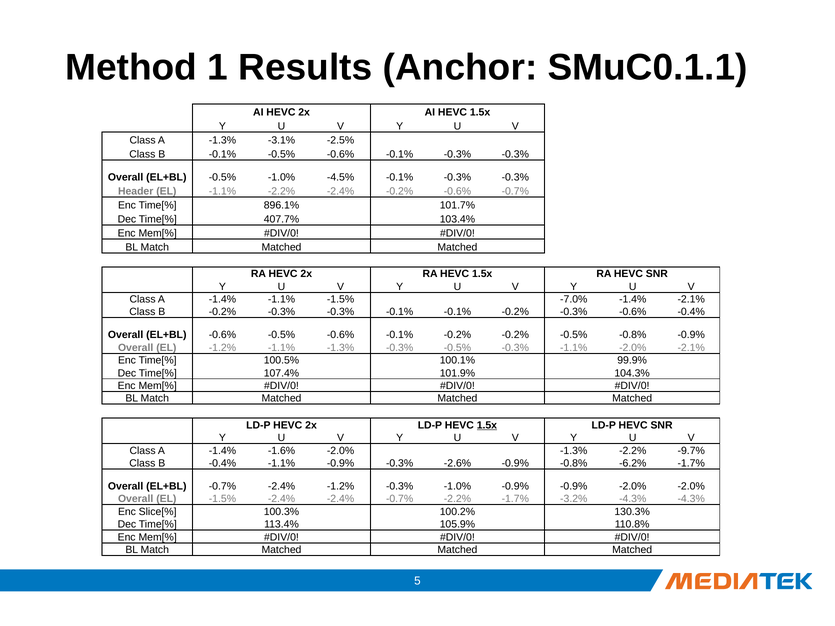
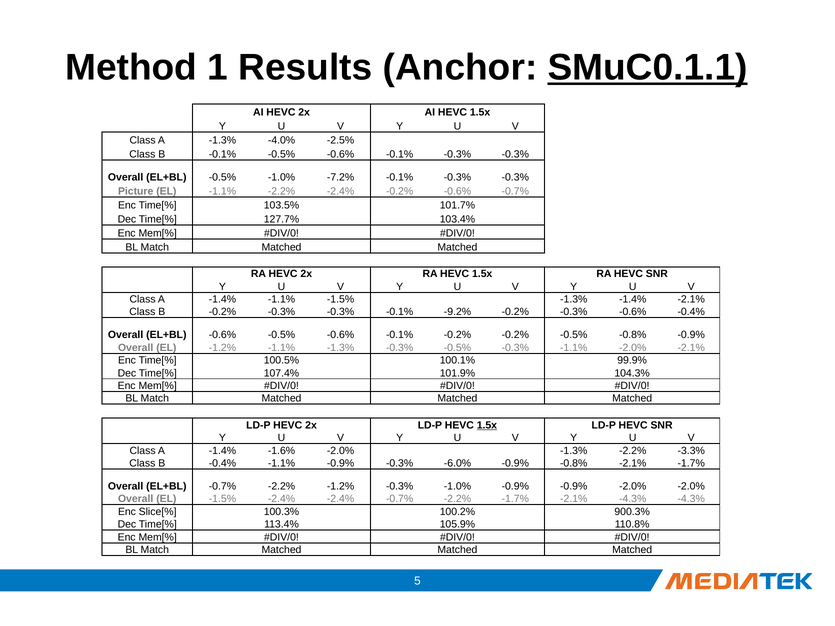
SMuC0.1.1 underline: none -> present
-3.1%: -3.1% -> -4.0%
-4.5%: -4.5% -> -7.2%
Header: Header -> Picture
896.1%: 896.1% -> 103.5%
407.7%: 407.7% -> 127.7%
-1.5% -7.0%: -7.0% -> -1.3%
-0.1% -0.1%: -0.1% -> -9.2%
-9.7%: -9.7% -> -3.3%
-2.6%: -2.6% -> -6.0%
-0.8% -6.2%: -6.2% -> -2.1%
EL+BL -0.7% -2.4%: -2.4% -> -2.2%
-1.7% -3.2%: -3.2% -> -2.1%
130.3%: 130.3% -> 900.3%
